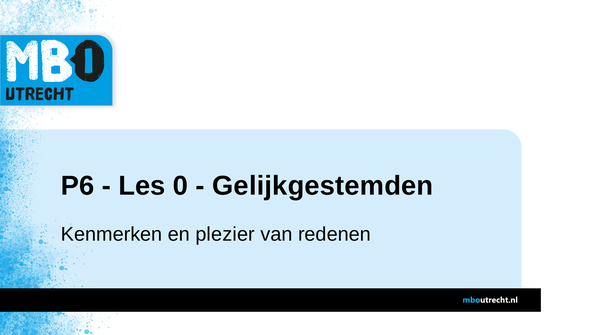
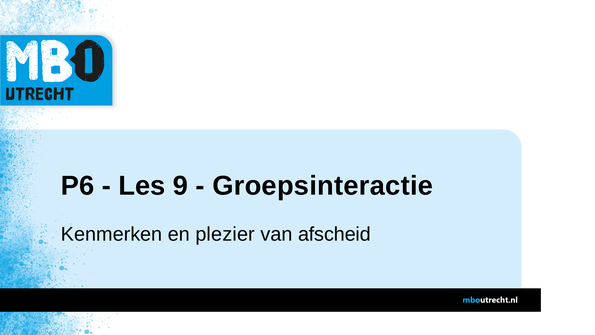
0: 0 -> 9
Gelijkgestemden: Gelijkgestemden -> Groepsinteractie
redenen: redenen -> afscheid
